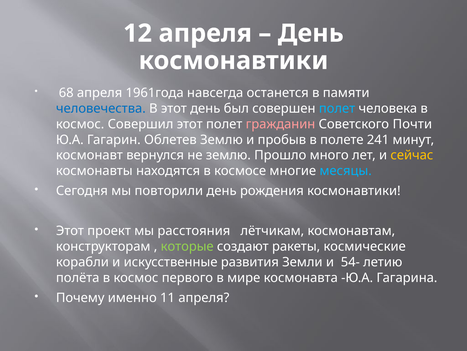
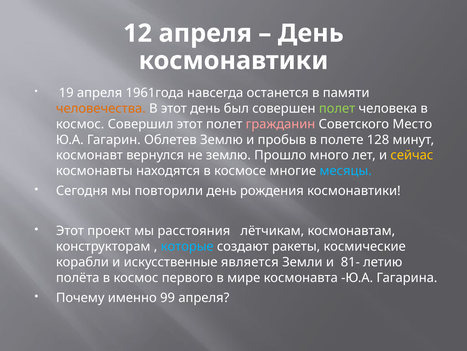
68: 68 -> 19
человечества colour: blue -> orange
полет at (337, 108) colour: light blue -> light green
Почти: Почти -> Место
241: 241 -> 128
которые colour: light green -> light blue
развития: развития -> является
54-: 54- -> 81-
11: 11 -> 99
